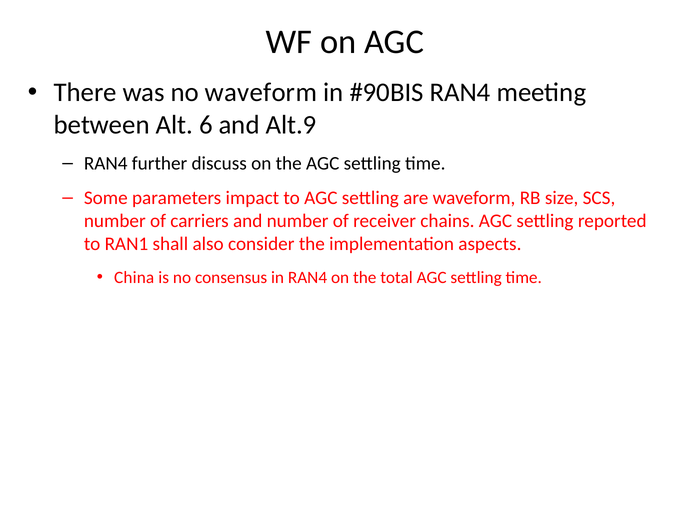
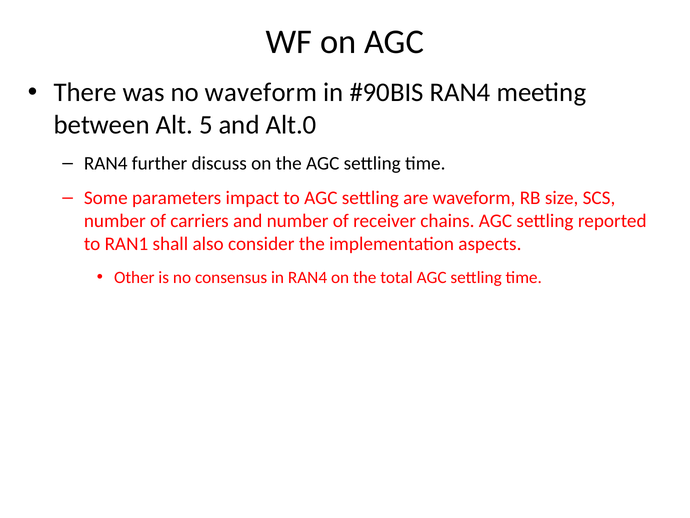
6: 6 -> 5
Alt.9: Alt.9 -> Alt.0
China: China -> Other
